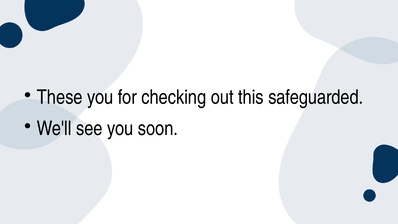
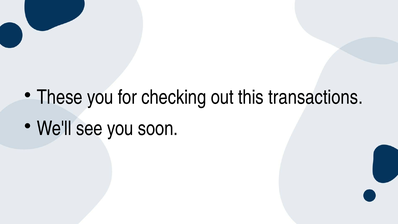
safeguarded: safeguarded -> transactions
